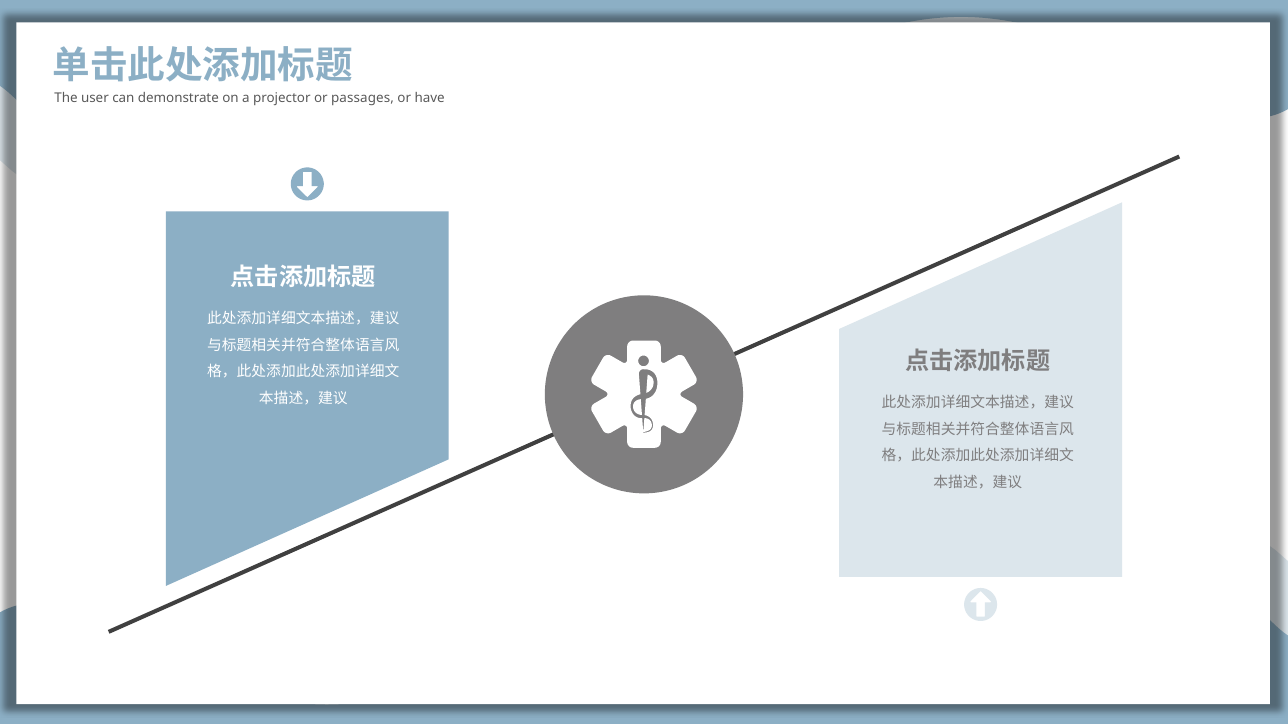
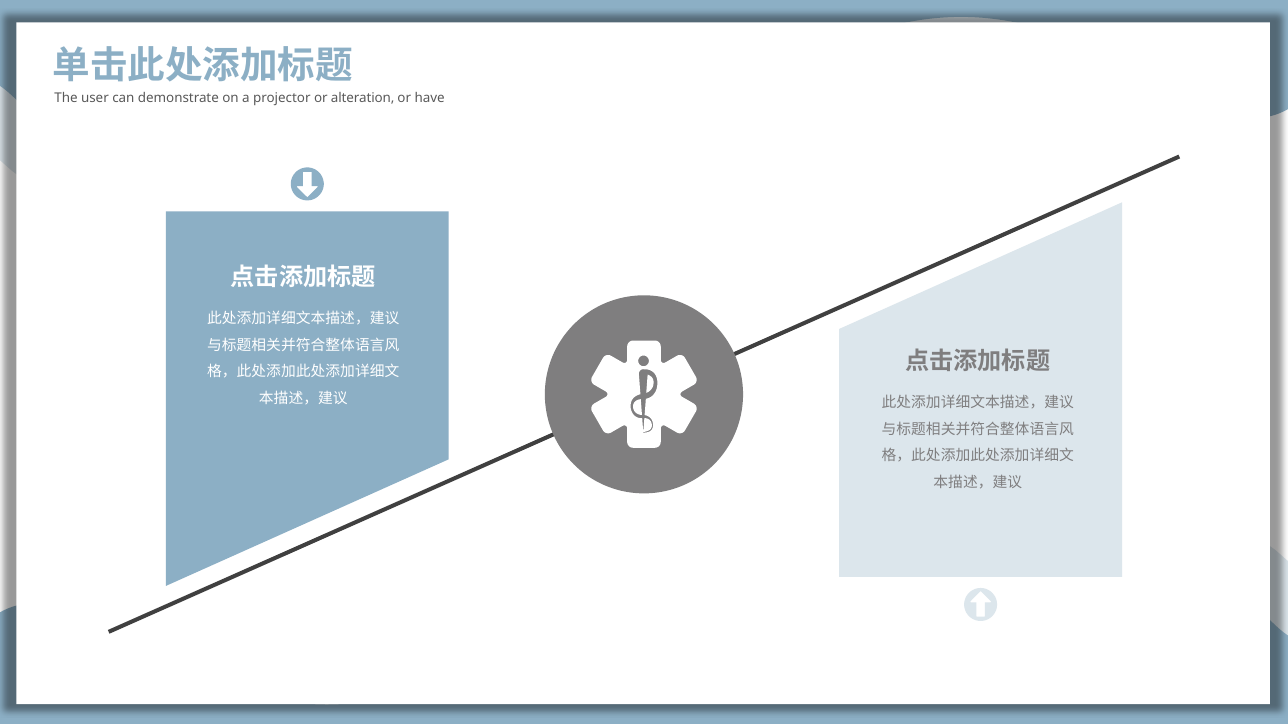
passages: passages -> alteration
